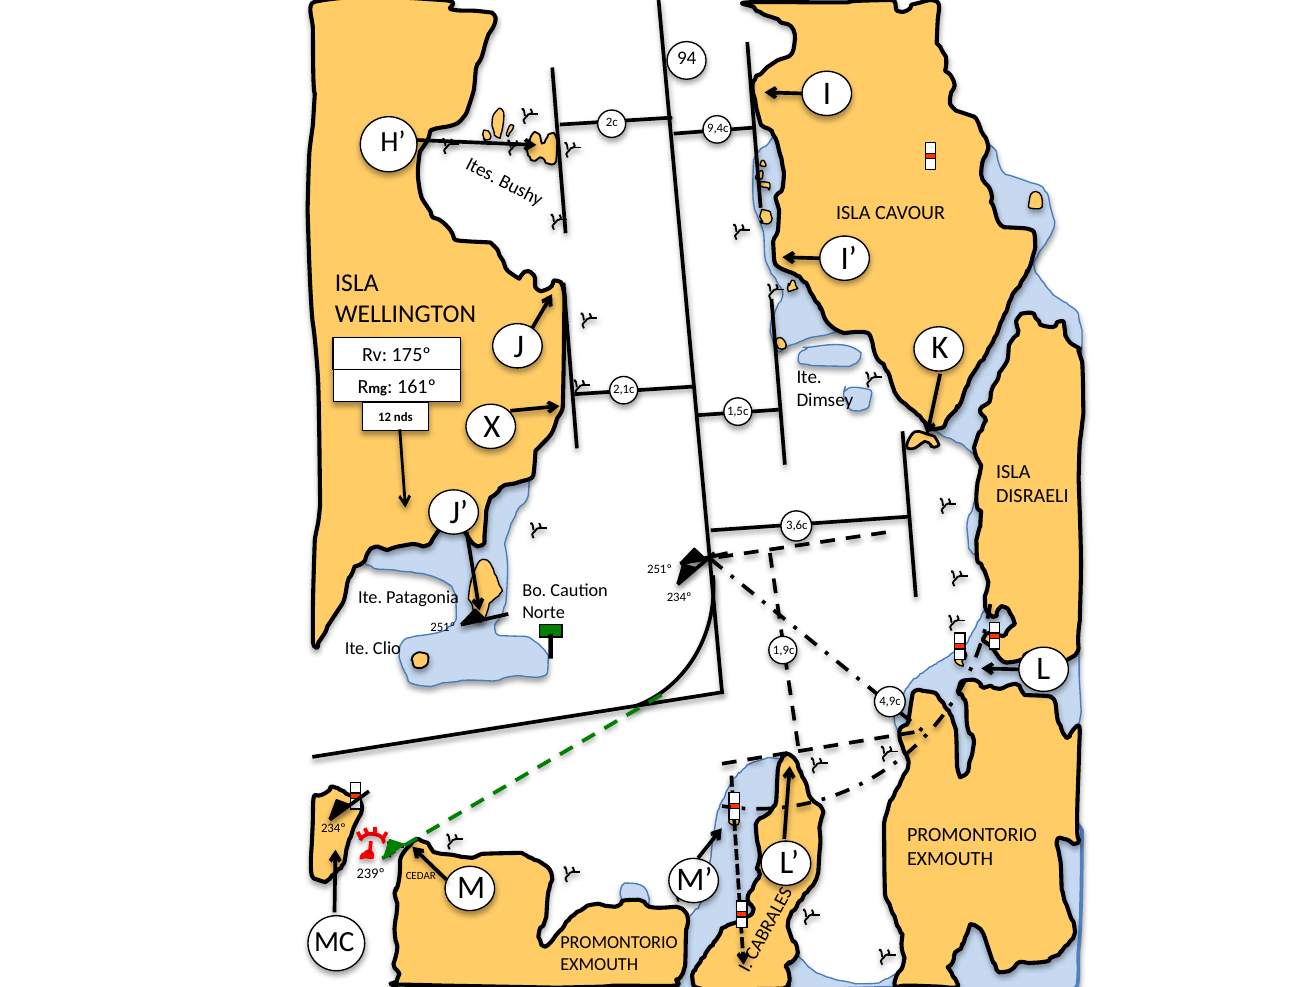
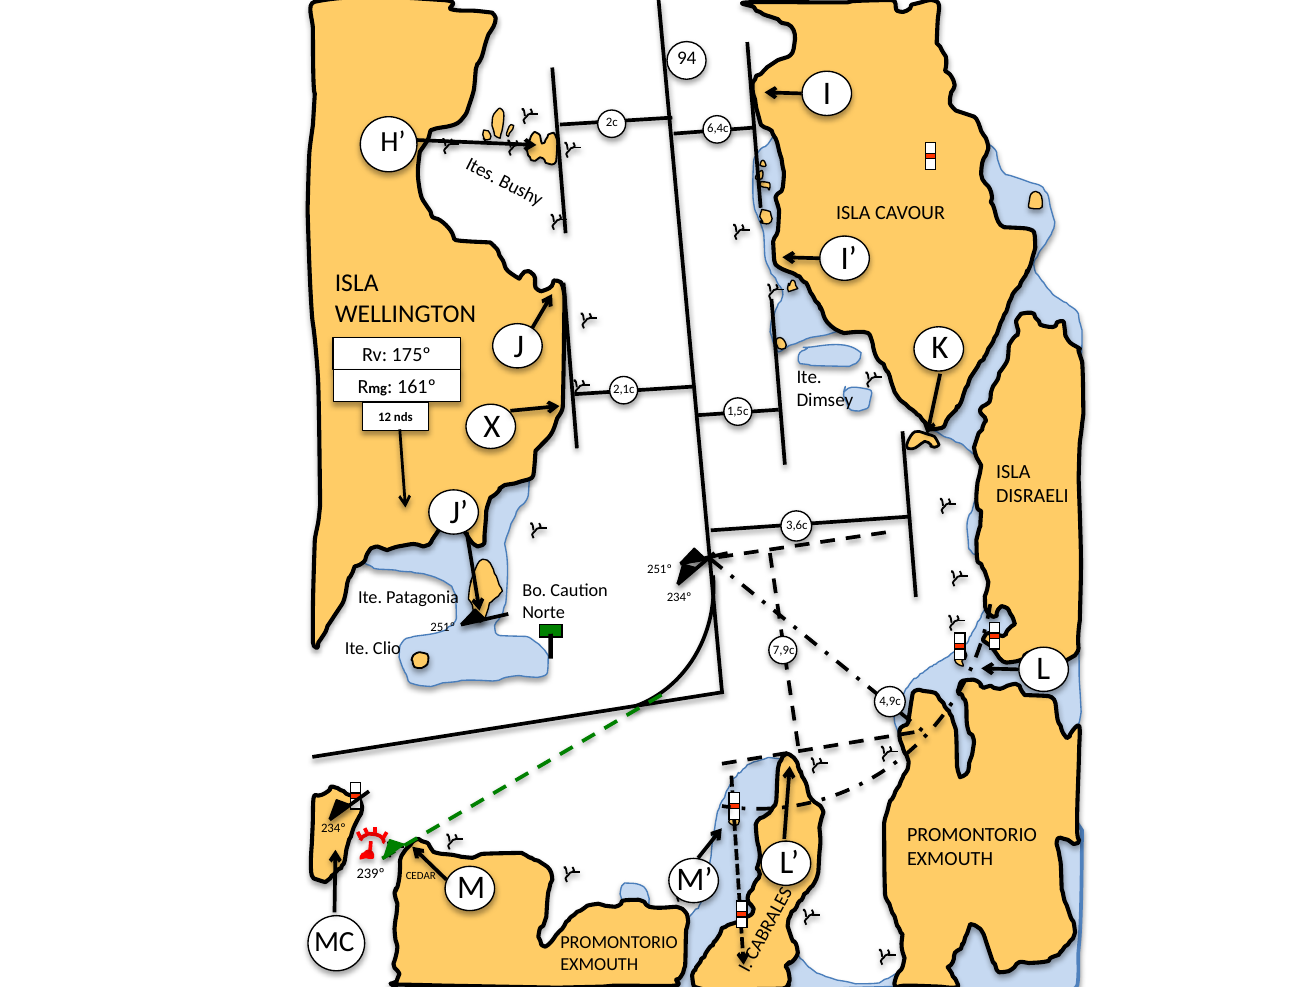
9,4c: 9,4c -> 6,4c
1,9c: 1,9c -> 7,9c
